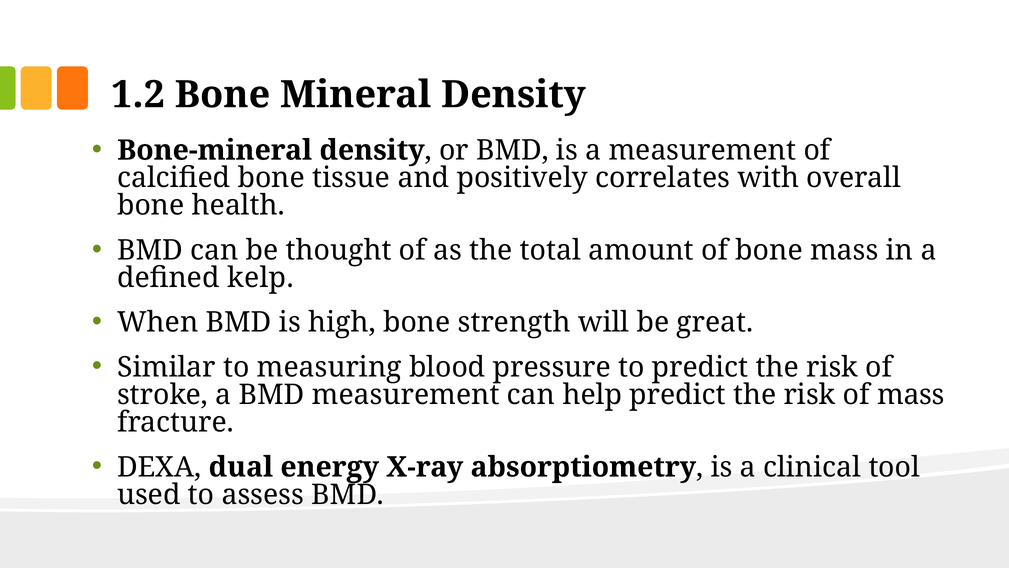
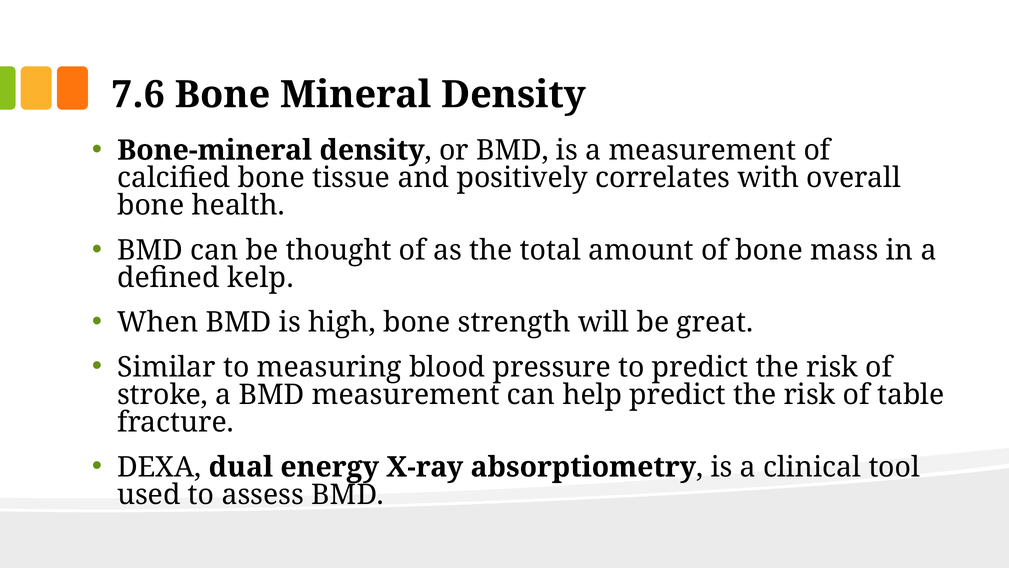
1.2: 1.2 -> 7.6
of mass: mass -> table
